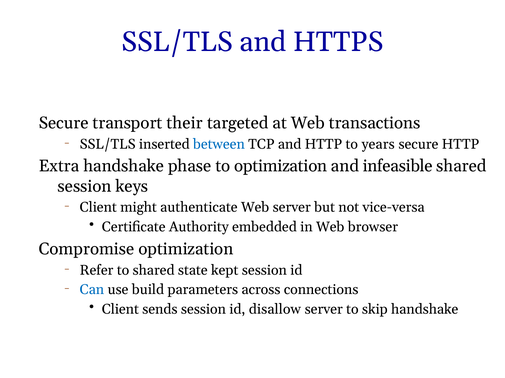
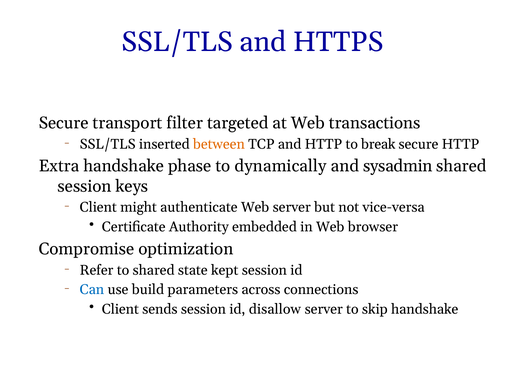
their: their -> filter
between colour: blue -> orange
years: years -> break
to optimization: optimization -> dynamically
infeasible: infeasible -> sysadmin
